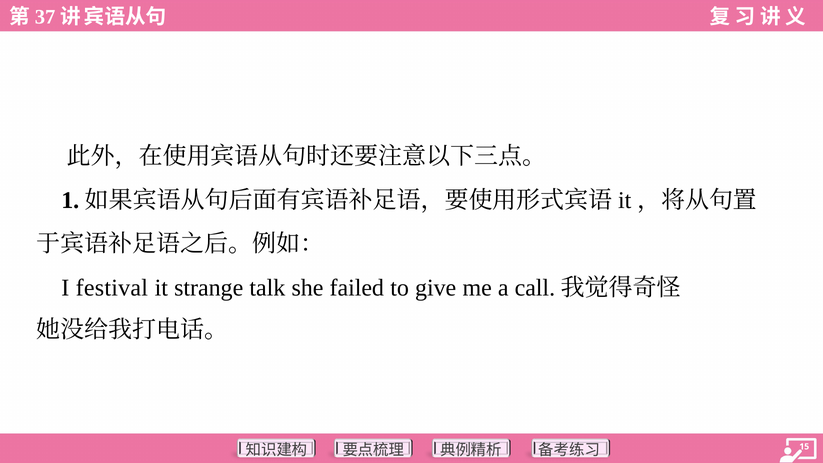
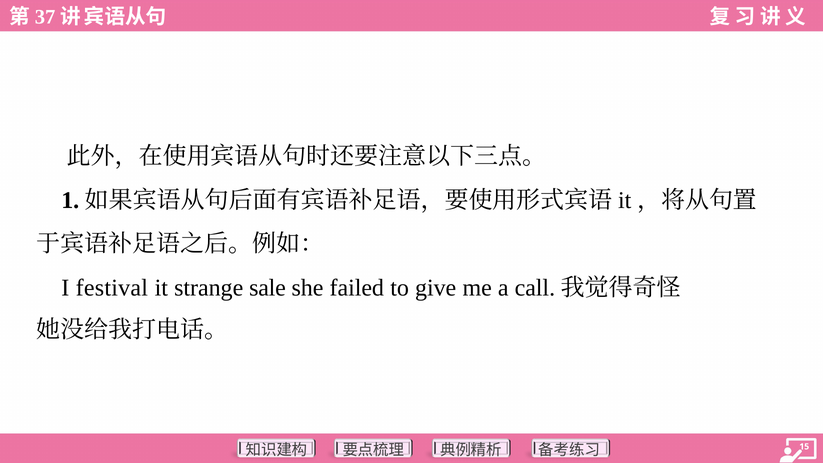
talk: talk -> sale
